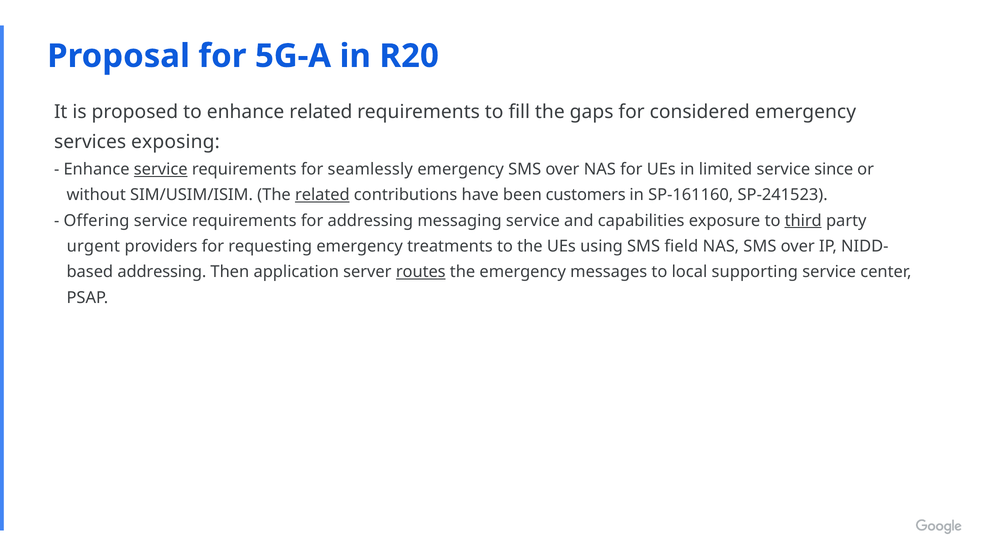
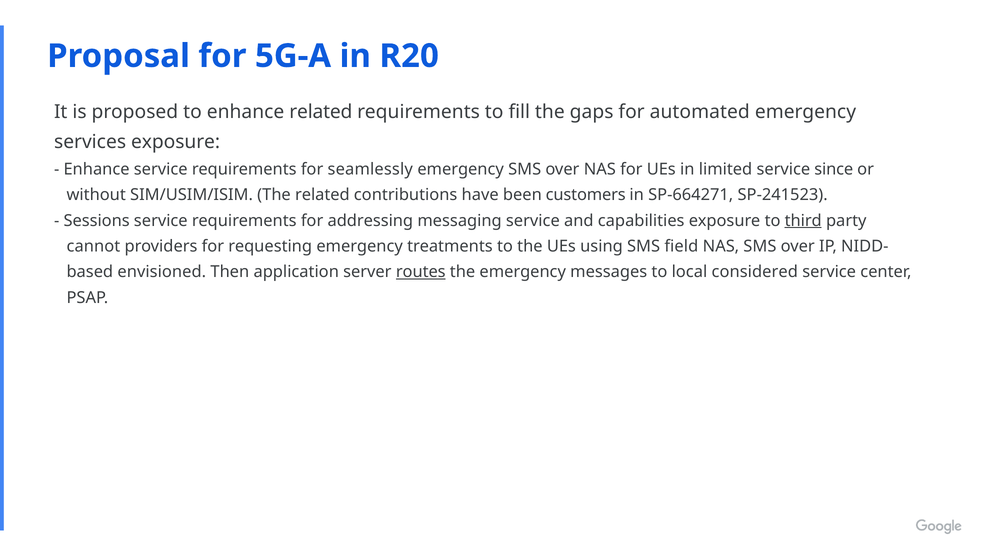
considered: considered -> automated
services exposing: exposing -> exposure
service at (161, 169) underline: present -> none
related at (322, 195) underline: present -> none
SP-161160: SP-161160 -> SP-664271
Offering: Offering -> Sessions
urgent: urgent -> cannot
addressing at (162, 272): addressing -> envisioned
supporting: supporting -> considered
